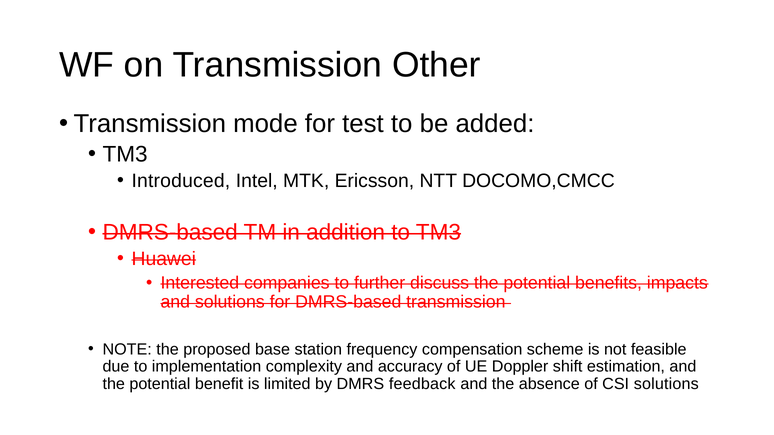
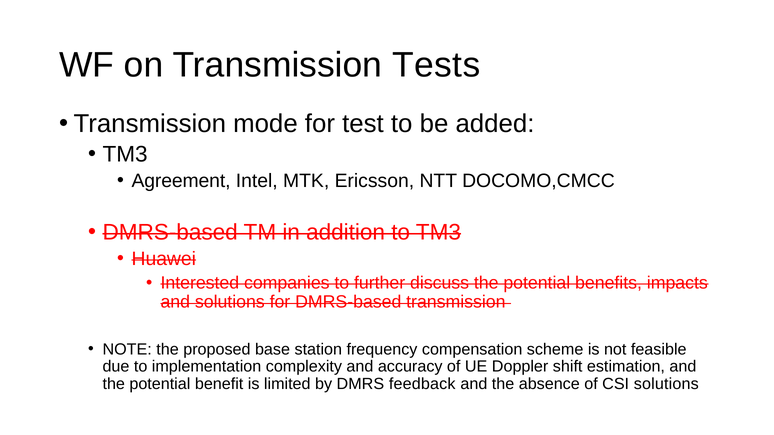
Other: Other -> Tests
Introduced: Introduced -> Agreement
